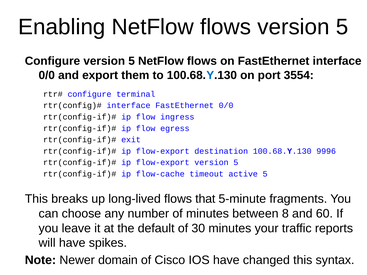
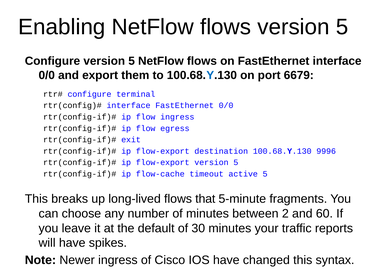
3554: 3554 -> 6679
8: 8 -> 2
Newer domain: domain -> ingress
